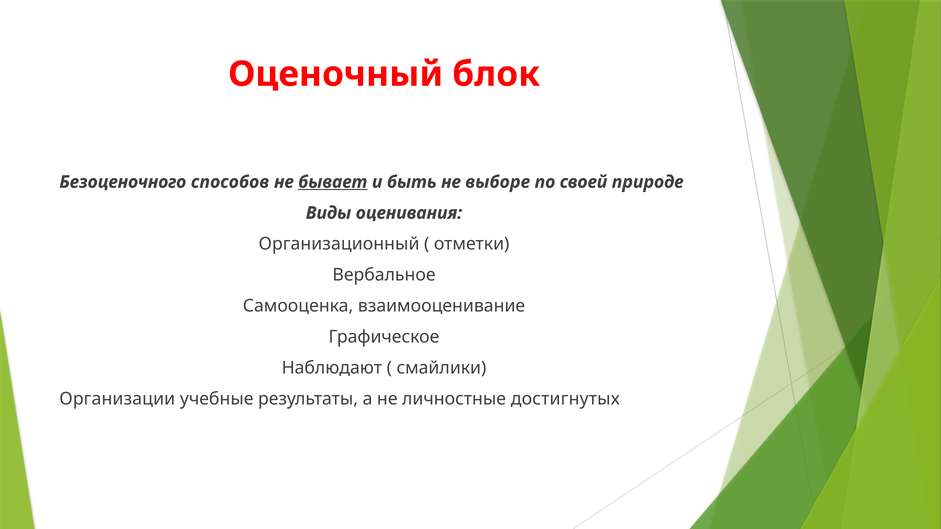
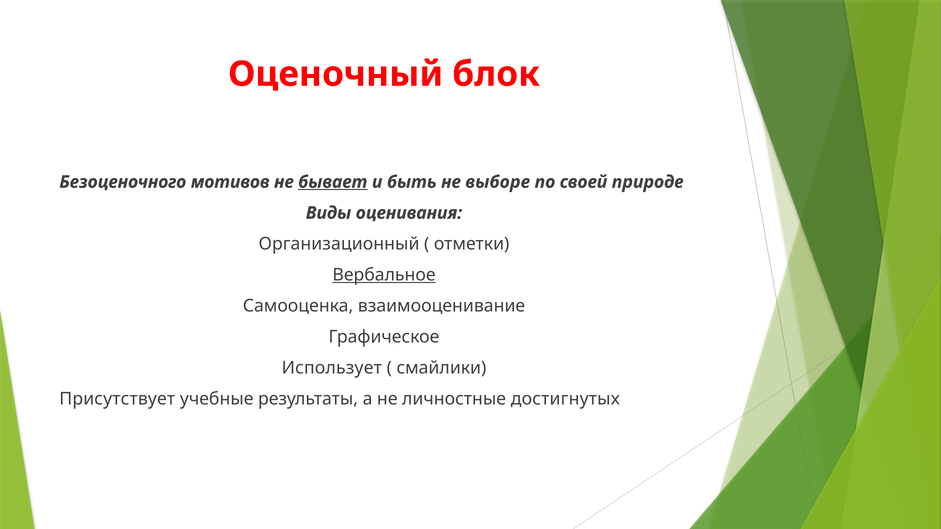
способов: способов -> мотивов
Вербальное underline: none -> present
Наблюдают: Наблюдают -> Использует
Организации: Организации -> Присутствует
